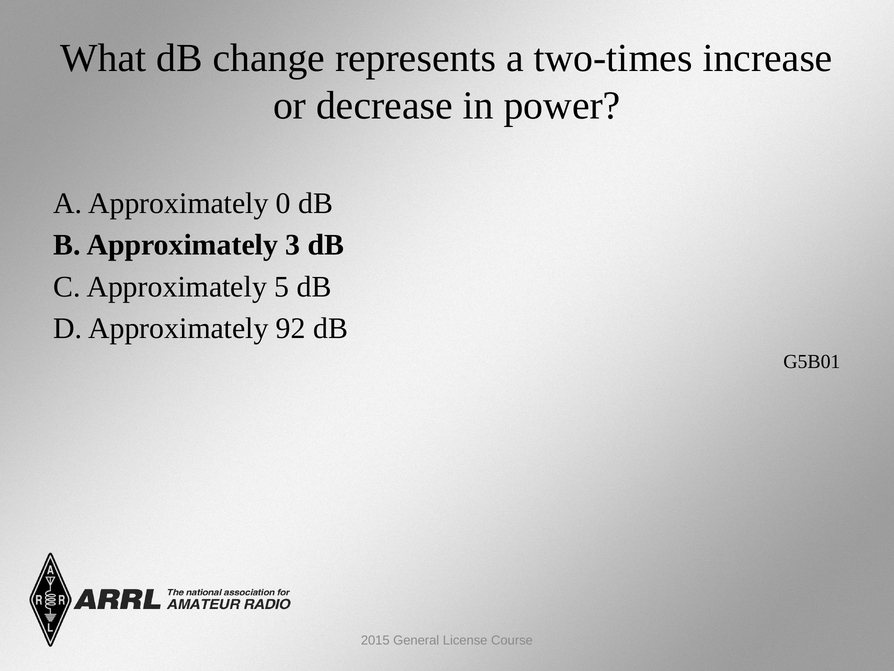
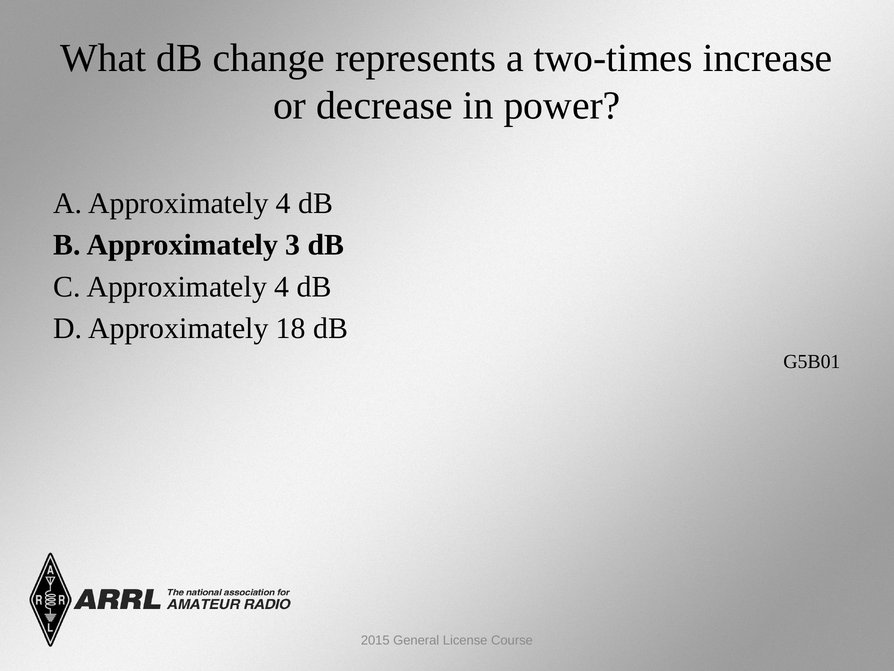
A Approximately 0: 0 -> 4
C Approximately 5: 5 -> 4
92: 92 -> 18
